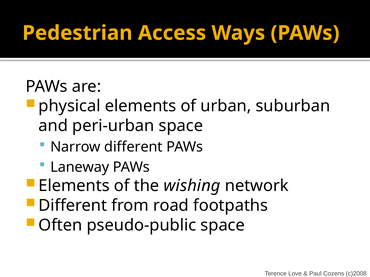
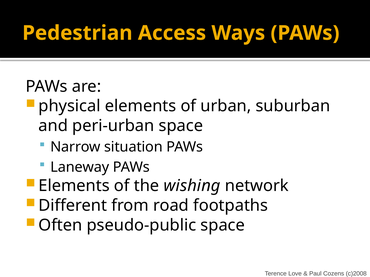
Narrow different: different -> situation
